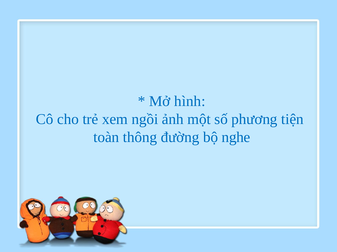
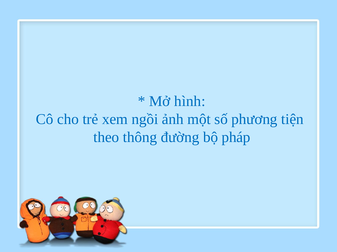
toàn: toàn -> theo
nghe: nghe -> pháp
